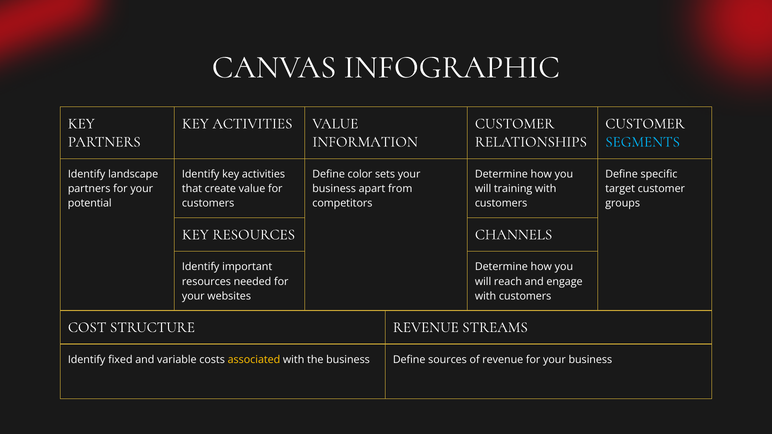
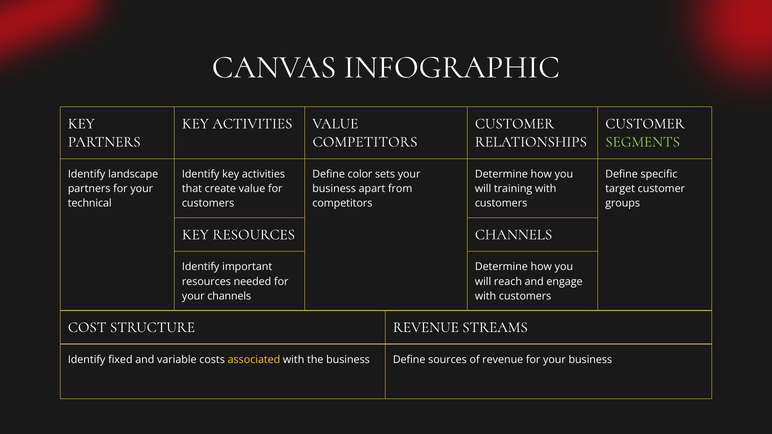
INFORMATION at (365, 142): INFORMATION -> COMPETITORS
SEGMENTS colour: light blue -> light green
potential: potential -> technical
your websites: websites -> channels
